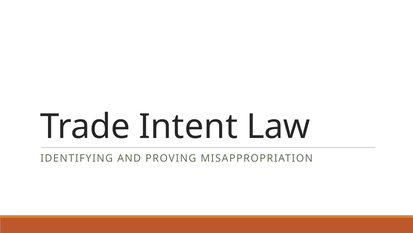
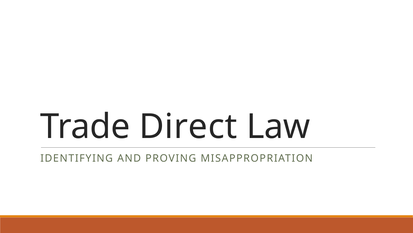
Intent: Intent -> Direct
